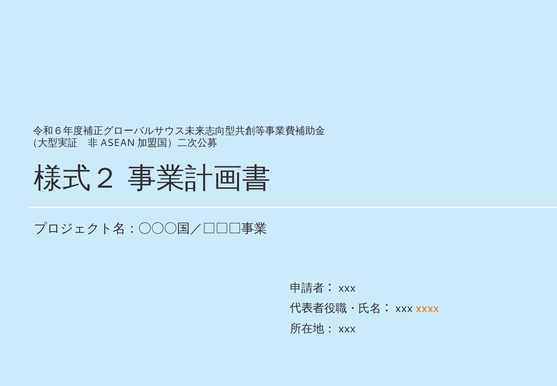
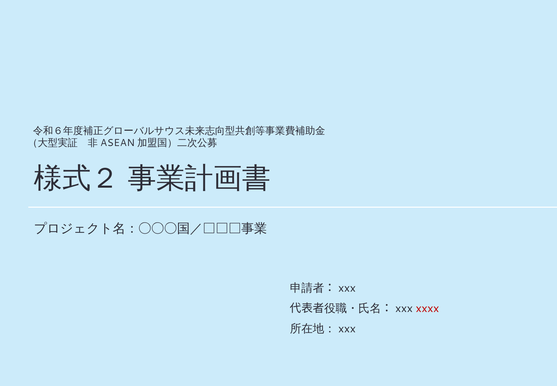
xxxx colour: orange -> red
